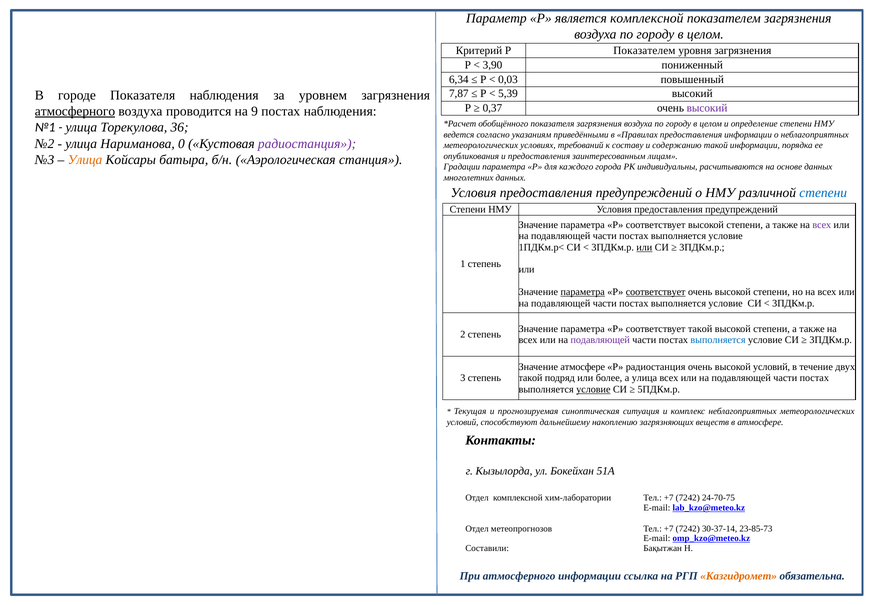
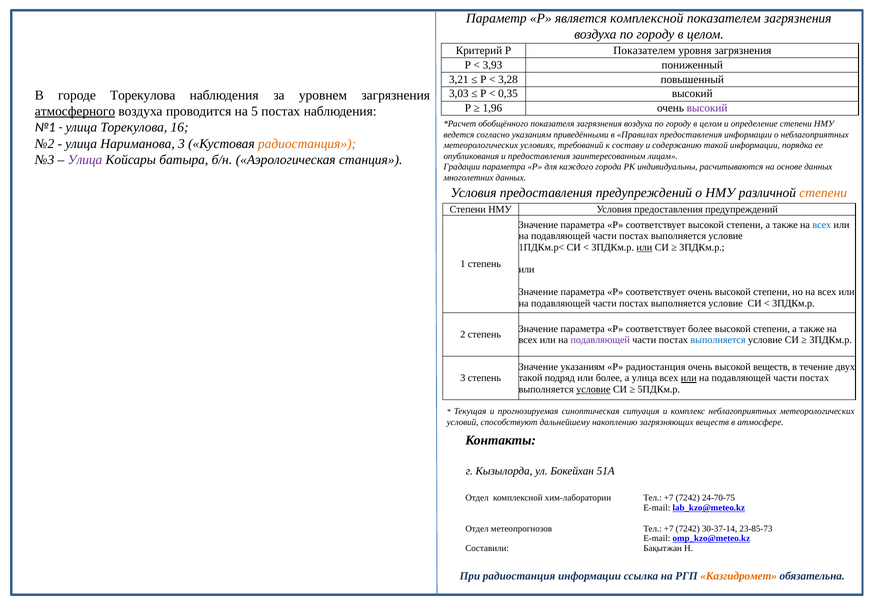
3,90: 3,90 -> 3,93
6,34: 6,34 -> 3,21
0,03: 0,03 -> 3,28
7,87: 7,87 -> 3,03
5,39: 5,39 -> 0,35
городе Показателя: Показателя -> Торекулова
0,37: 0,37 -> 1,96
9: 9 -> 5
36: 36 -> 16
Нариманова 0: 0 -> 3
радиостанция at (307, 144) colour: purple -> orange
Улица at (85, 160) colour: orange -> purple
степени at (823, 193) colour: blue -> orange
всех at (822, 225) colour: purple -> blue
параметра at (583, 292) underline: present -> none
соответствует at (656, 292) underline: present -> none
соответствует такой: такой -> более
Значение атмосфере: атмосфере -> указаниям
высокой условий: условий -> веществ
или at (689, 378) underline: none -> present
При атмосферного: атмосферного -> радиостанция
